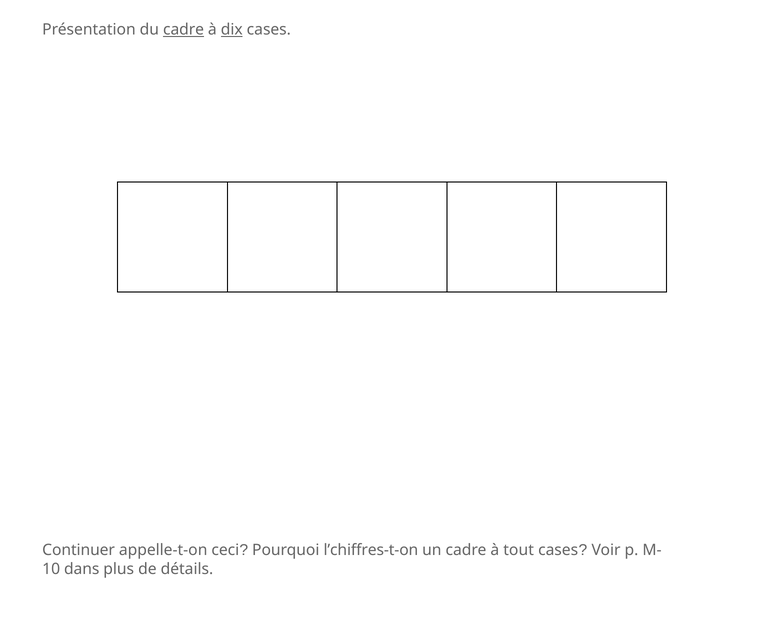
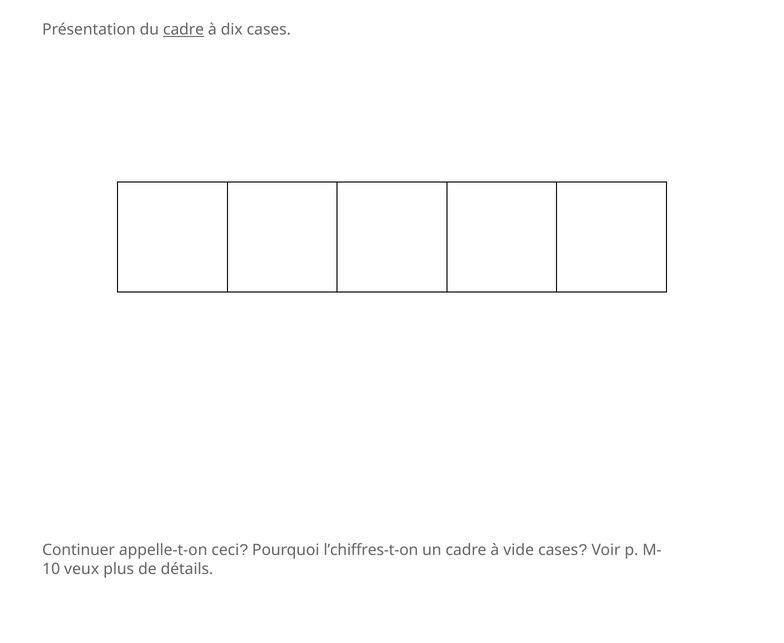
dix underline: present -> none
tout: tout -> vide
dans: dans -> veux
